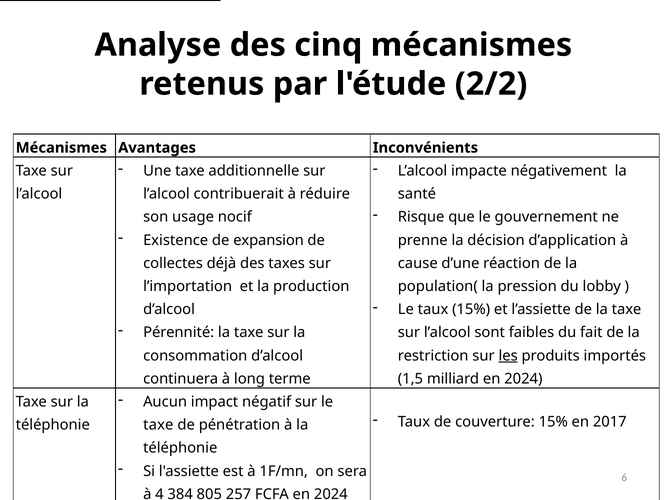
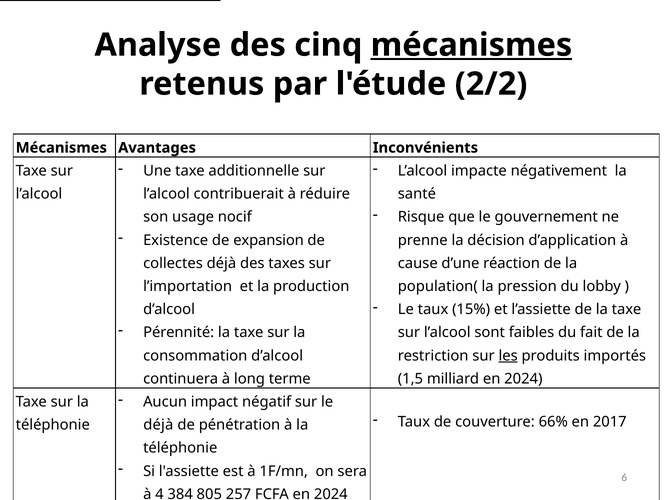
mécanismes at (471, 45) underline: none -> present
couverture 15%: 15% -> 66%
taxe at (158, 425): taxe -> déjà
